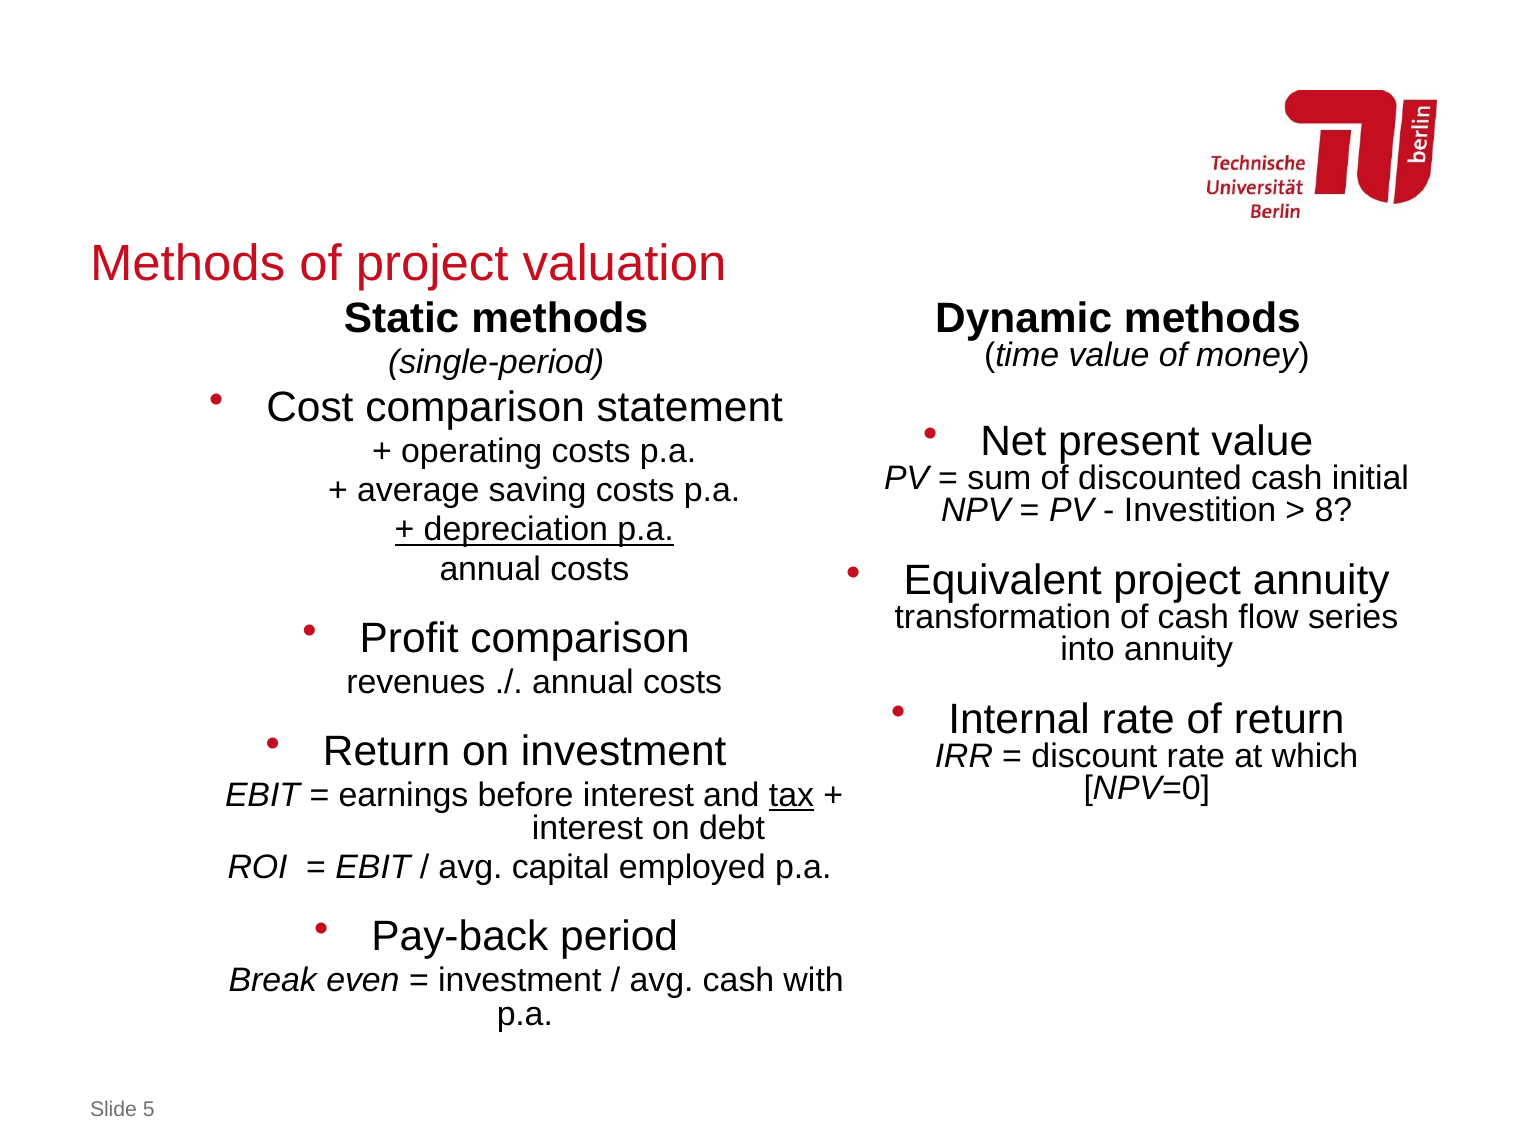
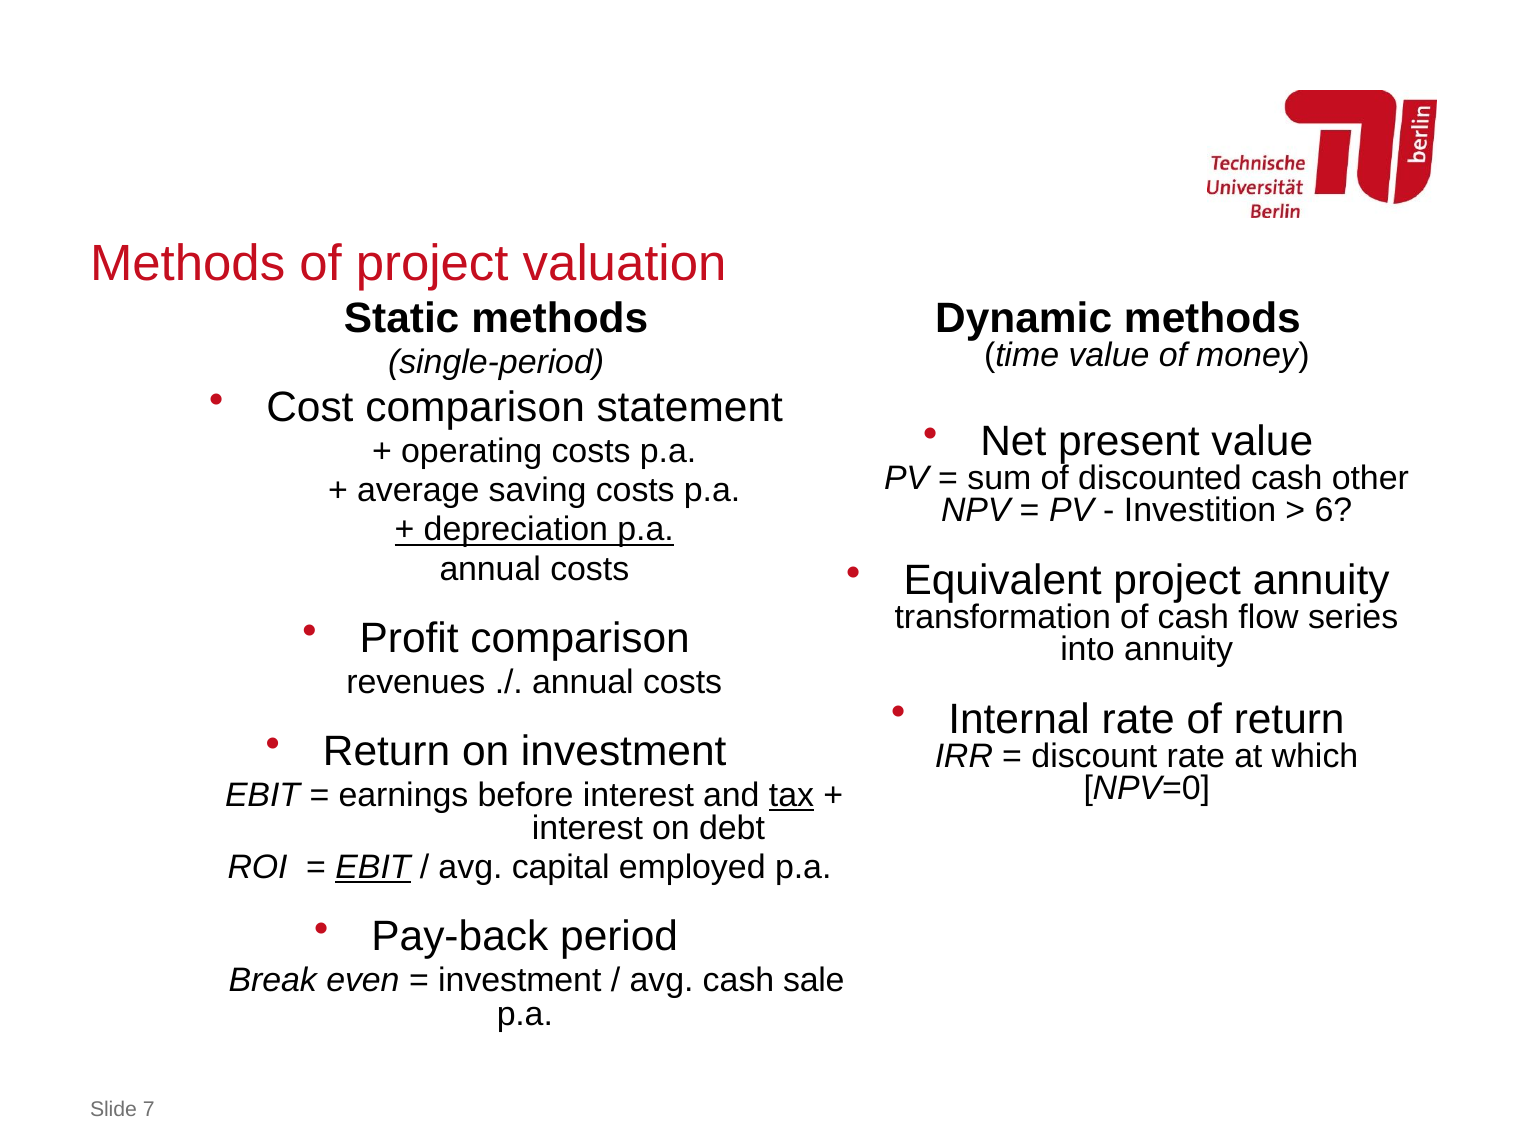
initial: initial -> other
8: 8 -> 6
EBIT at (373, 868) underline: none -> present
with: with -> sale
5: 5 -> 7
